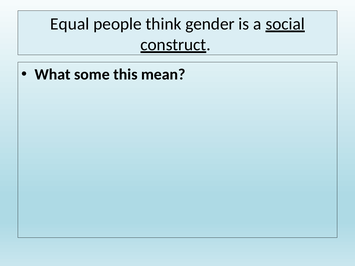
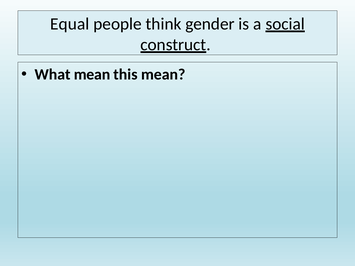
What some: some -> mean
